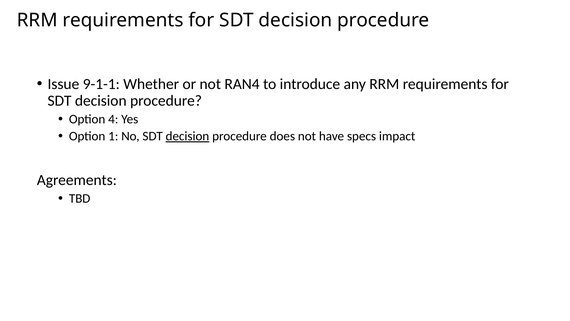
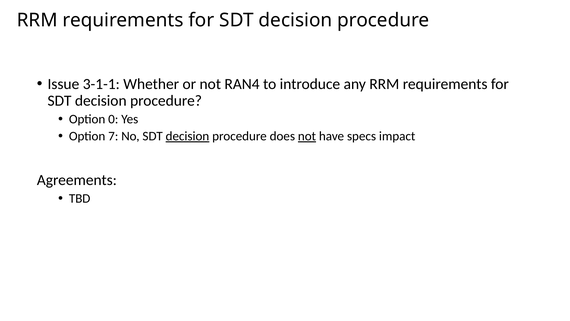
9-1-1: 9-1-1 -> 3-1-1
4: 4 -> 0
1: 1 -> 7
not at (307, 136) underline: none -> present
